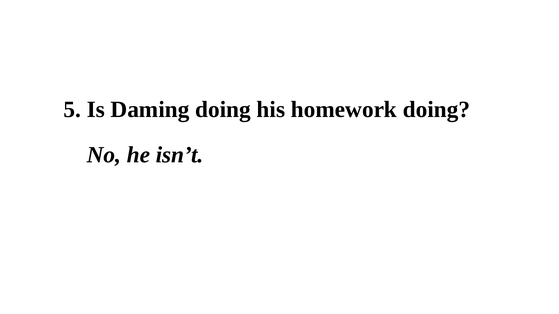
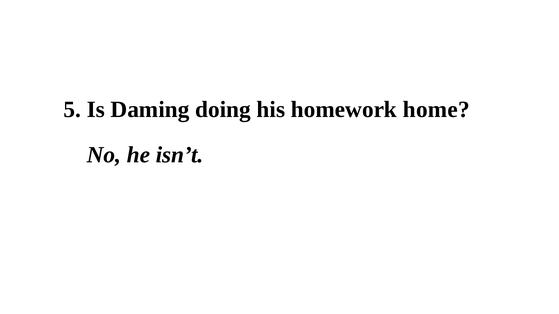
homework doing: doing -> home
